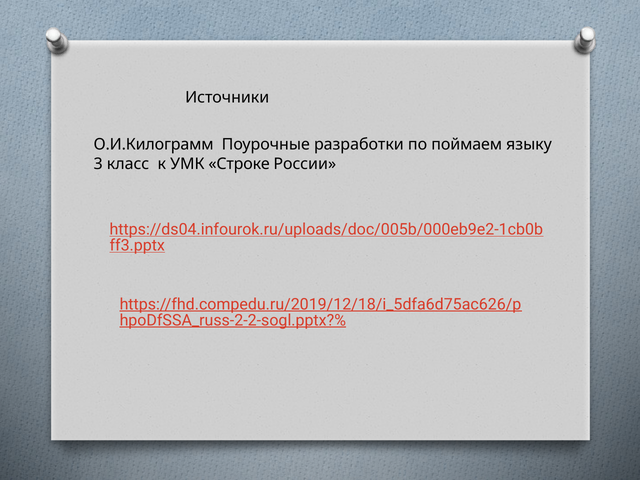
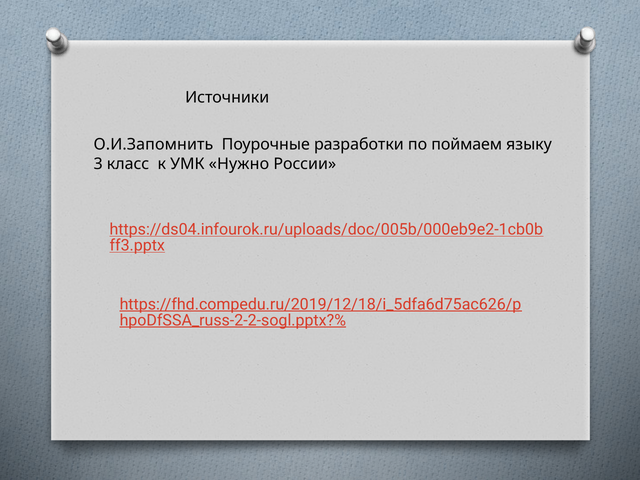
О.И.Килограмм: О.И.Килограмм -> О.И.Запомнить
Строке: Строке -> Нужно
